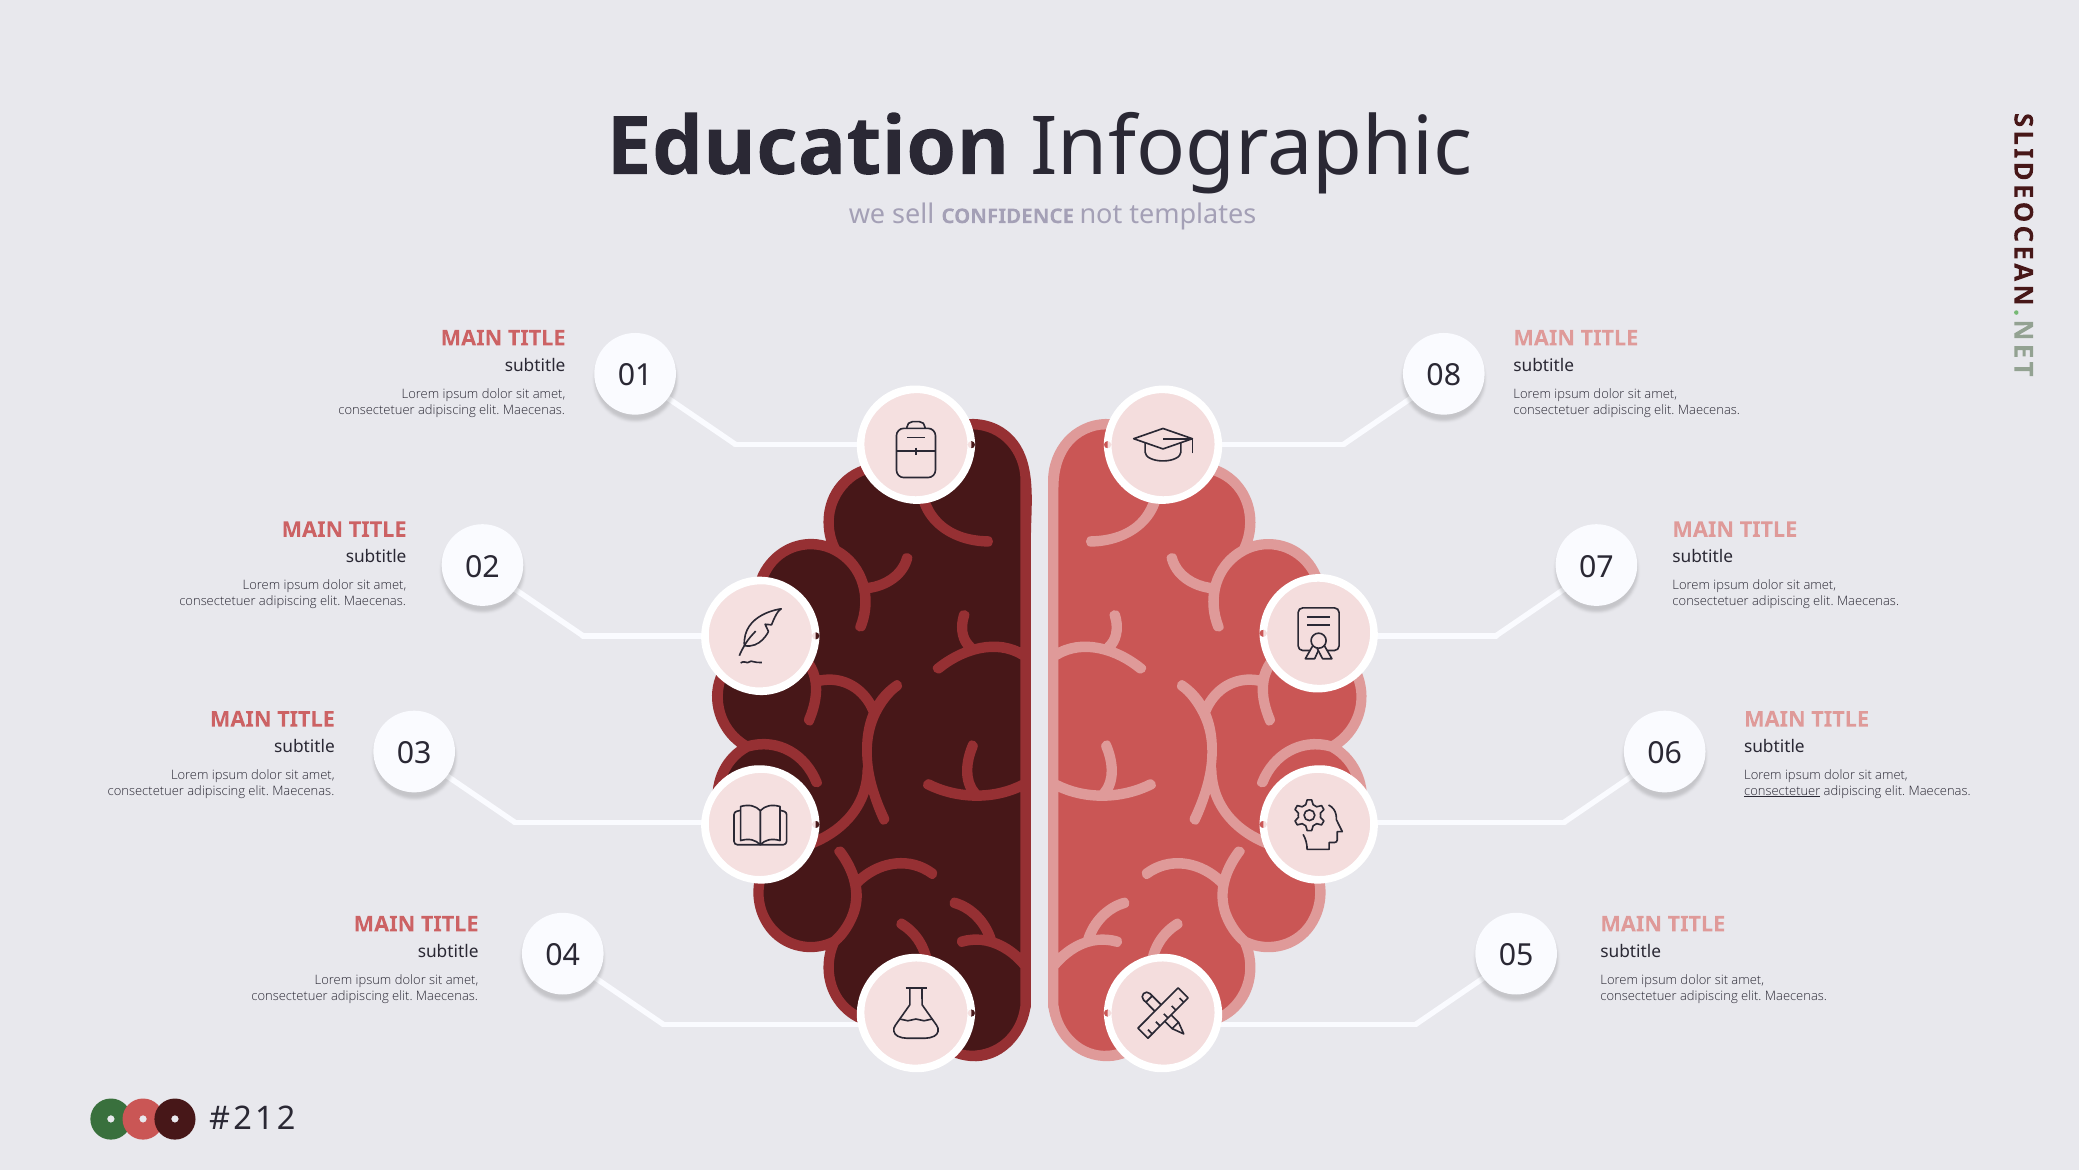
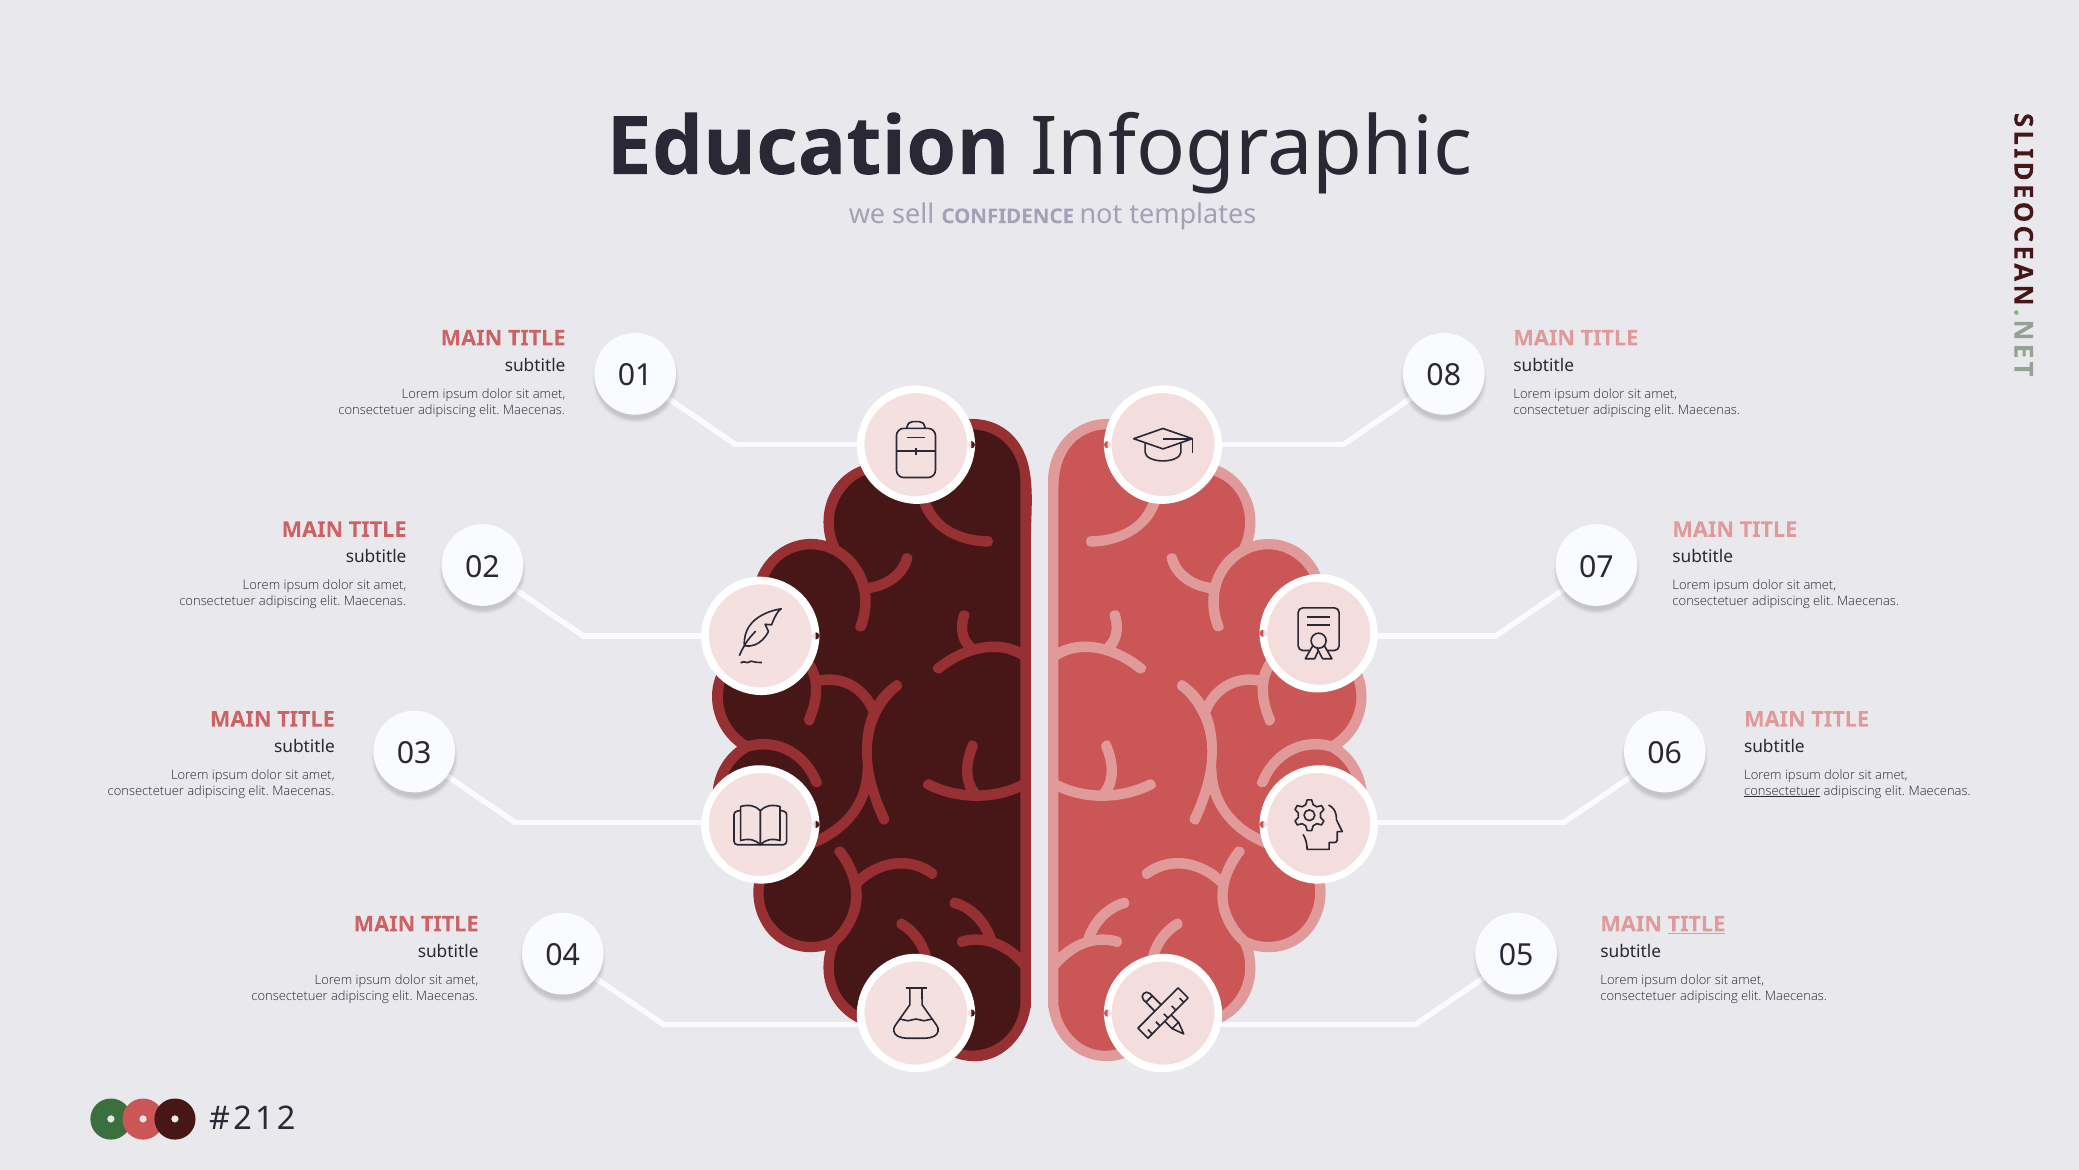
TITLE at (1696, 924) underline: none -> present
